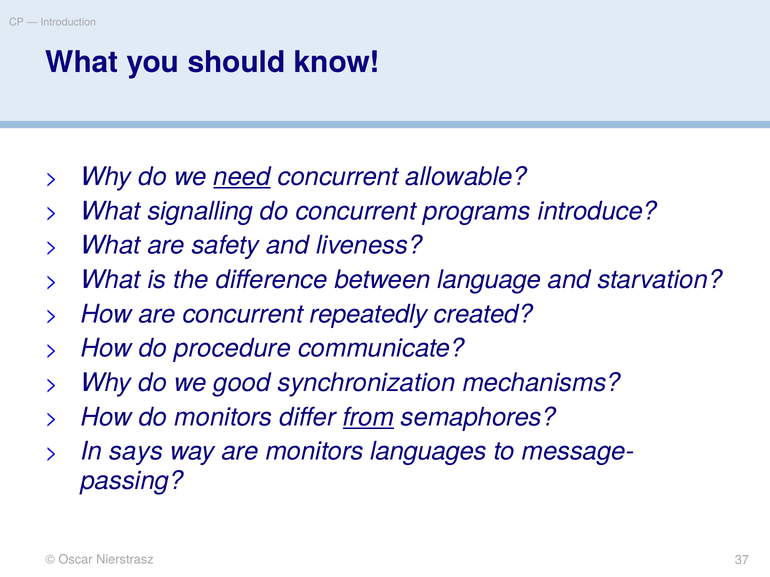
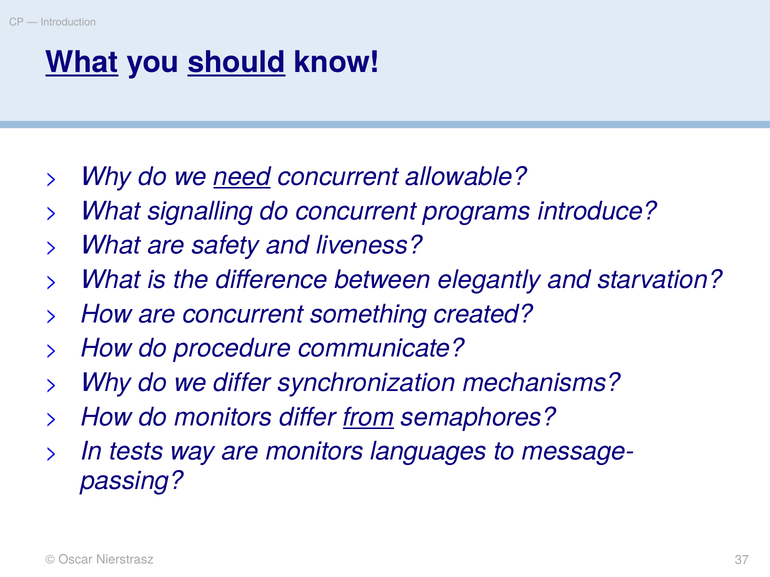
What at (82, 63) underline: none -> present
should underline: none -> present
language: language -> elegantly
repeatedly: repeatedly -> something
we good: good -> differ
says: says -> tests
